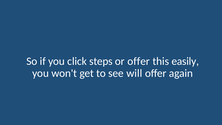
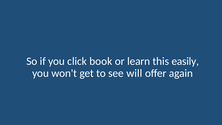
steps: steps -> book
or offer: offer -> learn
